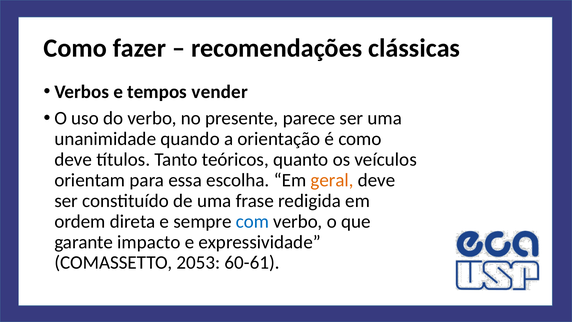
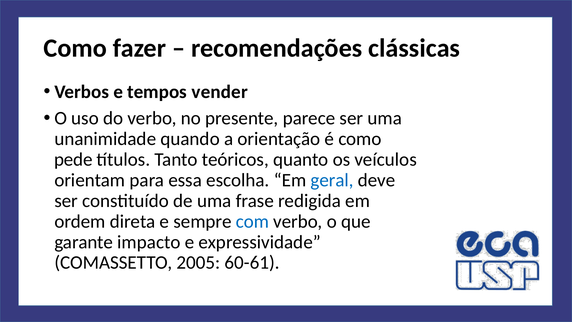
deve at (73, 159): deve -> pede
geral colour: orange -> blue
2053: 2053 -> 2005
